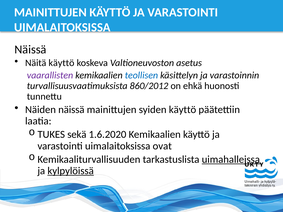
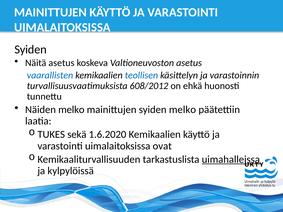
Näissä at (30, 49): Näissä -> Syiden
Näitä käyttö: käyttö -> asetus
vaarallisten colour: purple -> blue
860/2012: 860/2012 -> 608/2012
Näiden näissä: näissä -> melko
syiden käyttö: käyttö -> melko
kylpylöissä underline: present -> none
